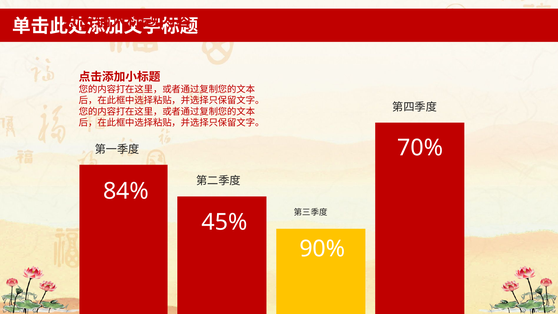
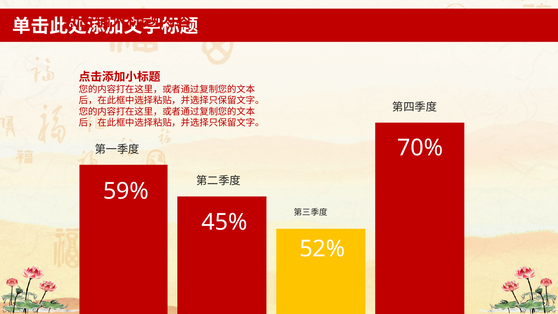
84%: 84% -> 59%
90%: 90% -> 52%
